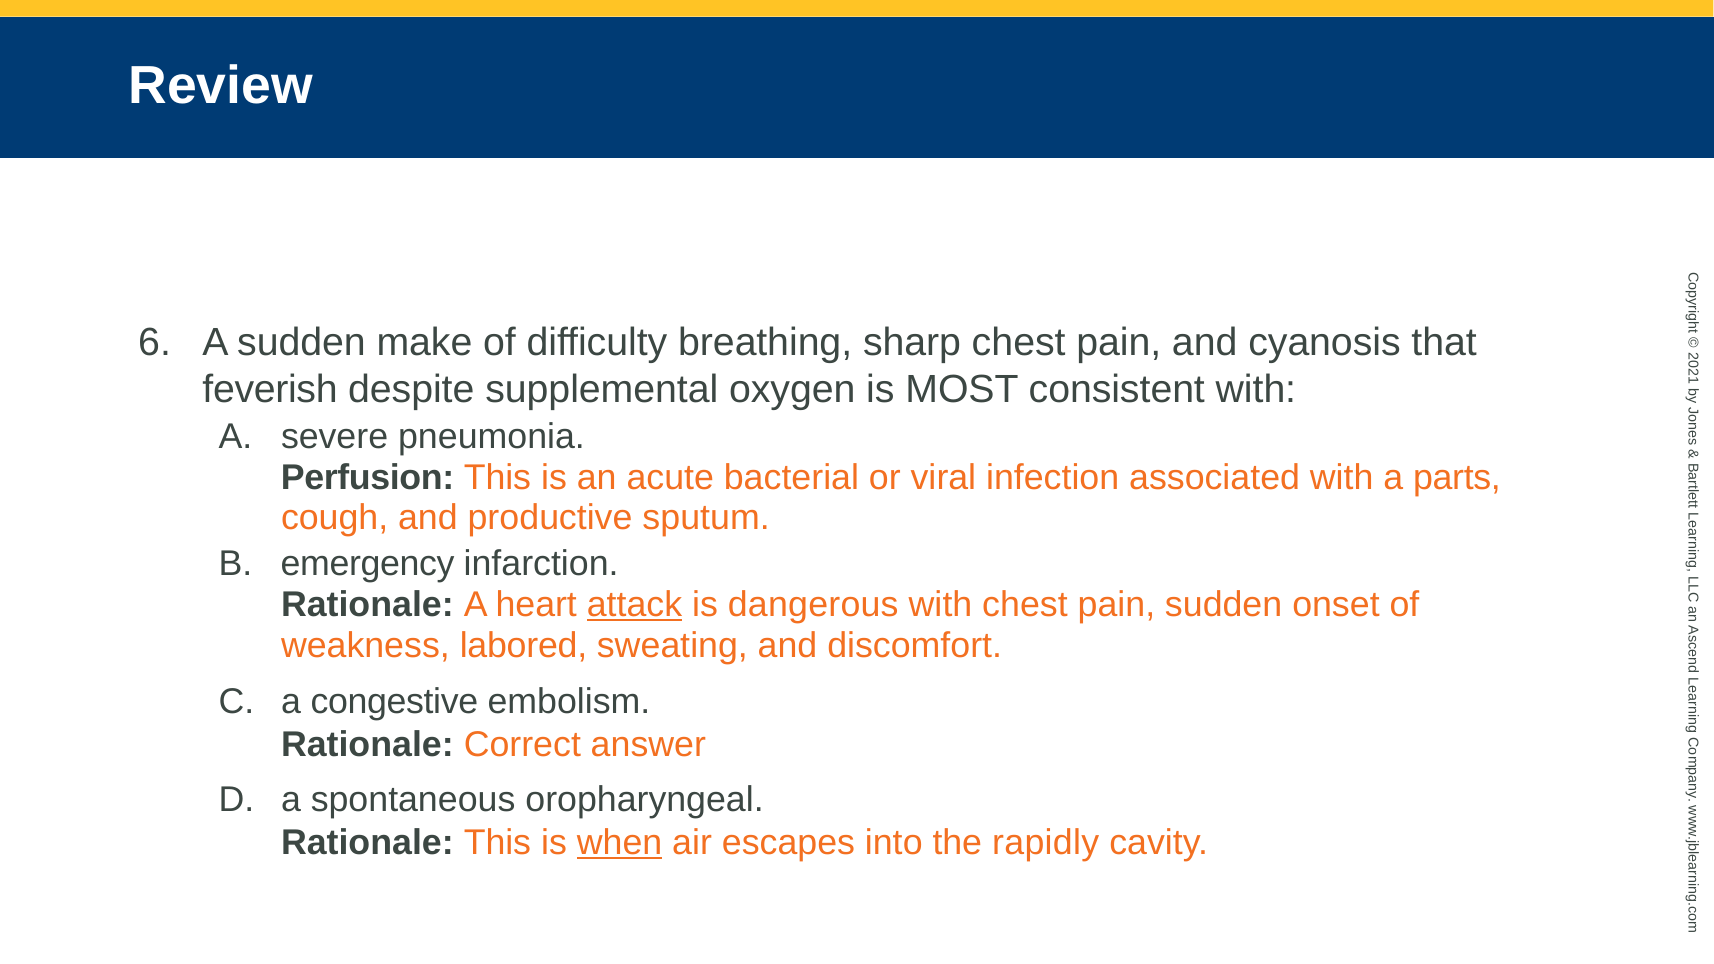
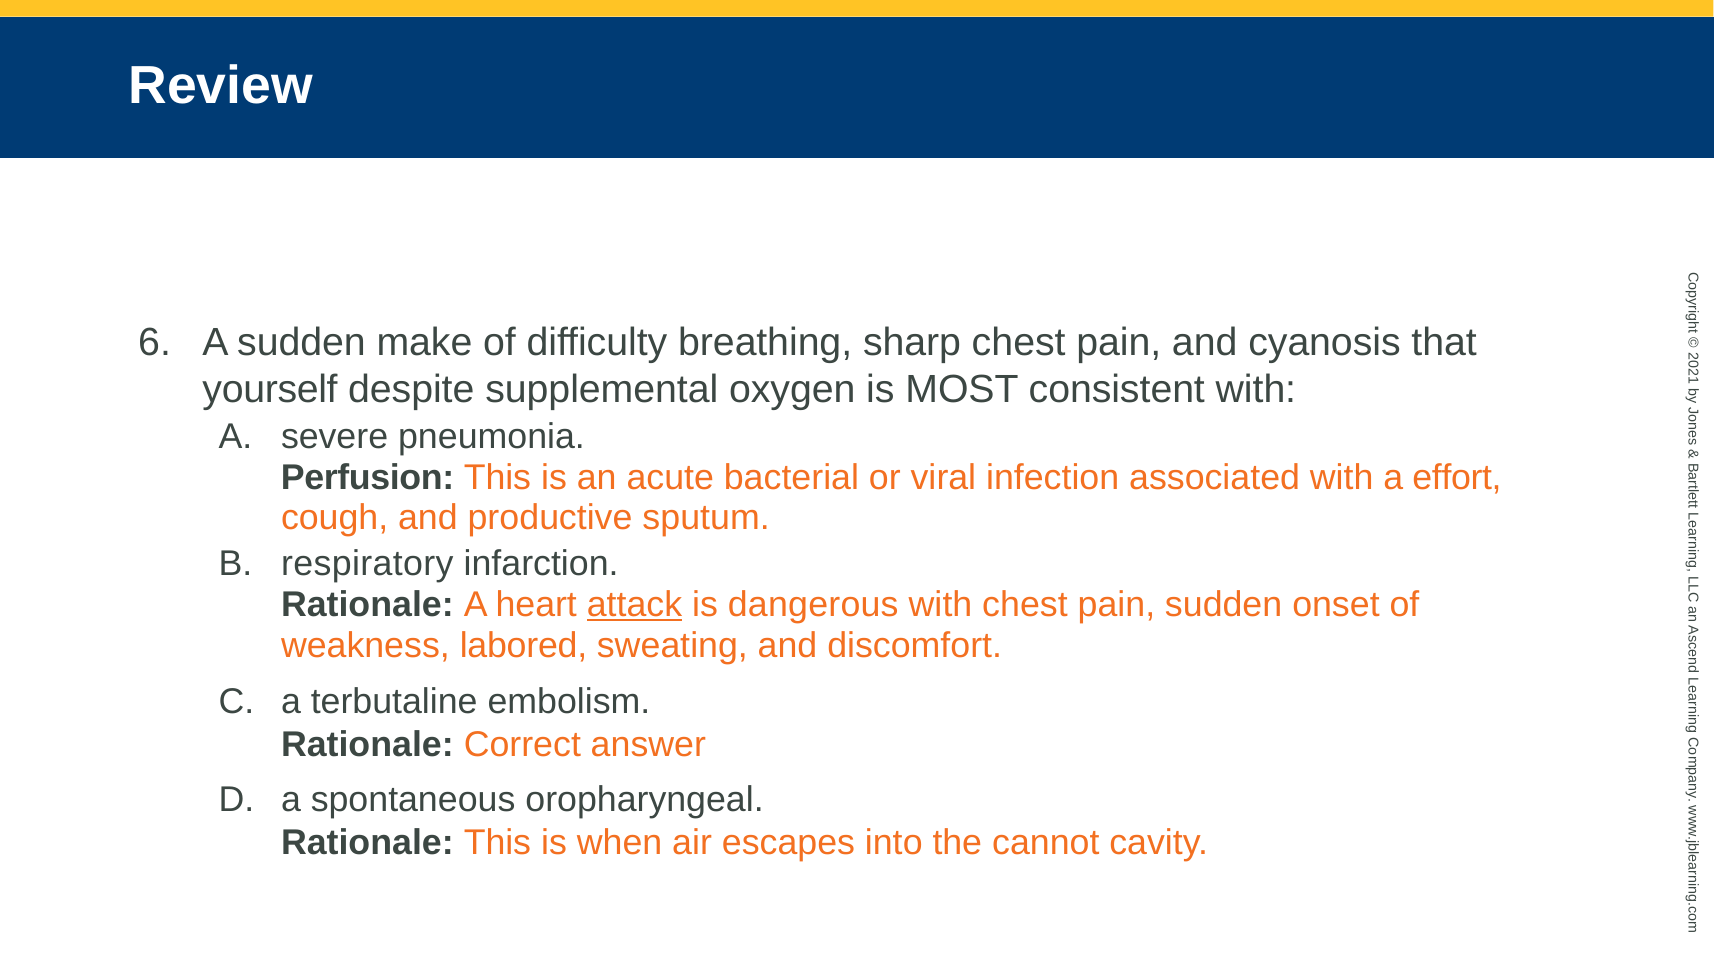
feverish: feverish -> yourself
parts: parts -> effort
emergency: emergency -> respiratory
congestive: congestive -> terbutaline
when underline: present -> none
rapidly: rapidly -> cannot
